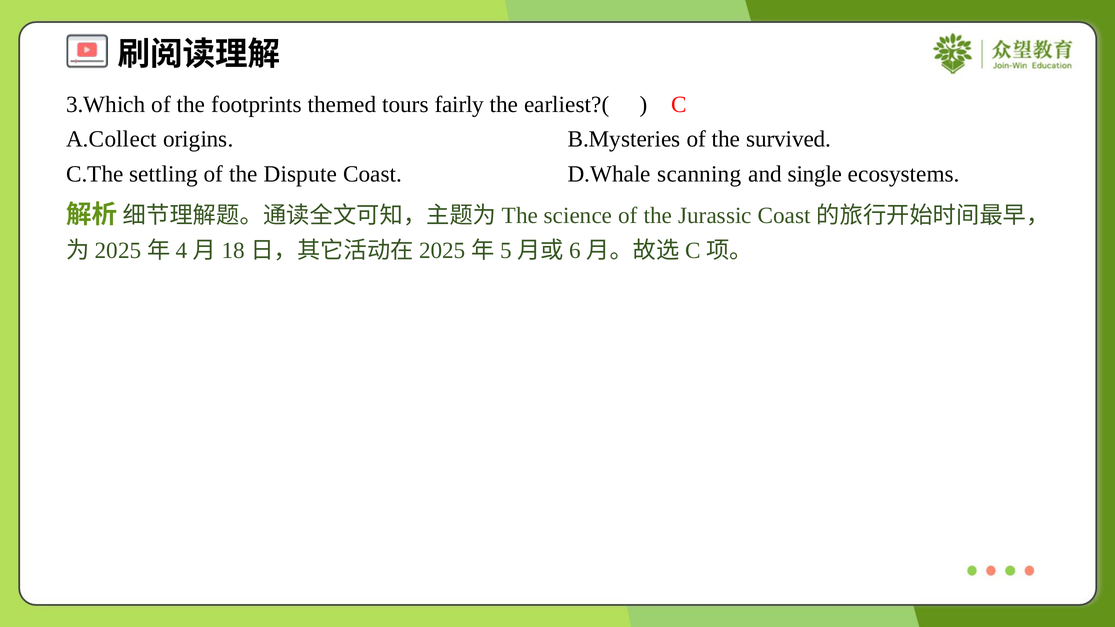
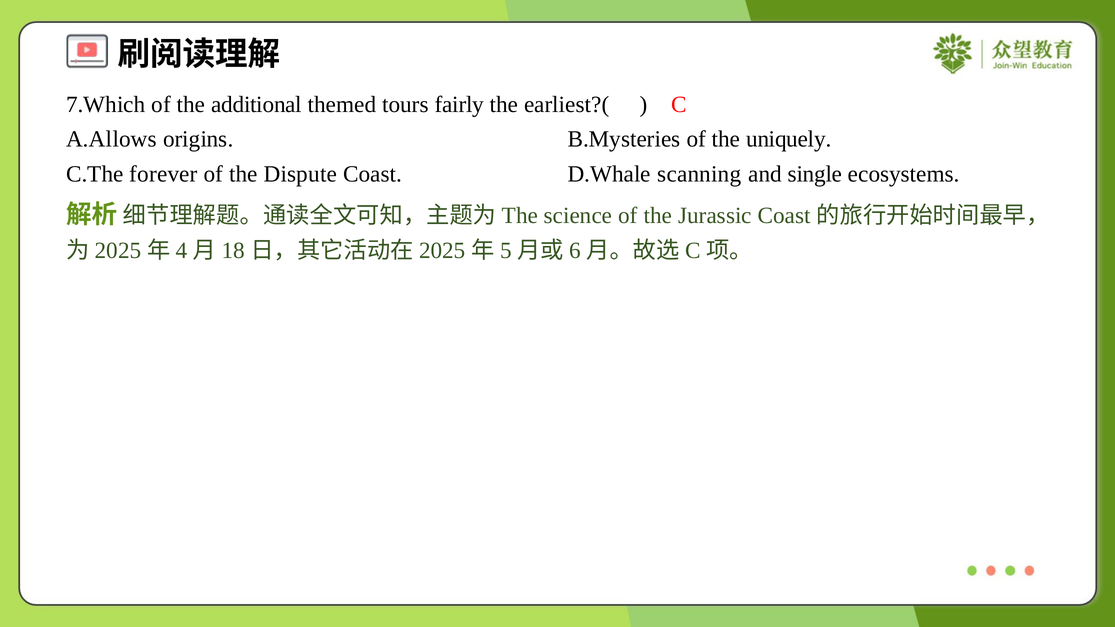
3.Which: 3.Which -> 7.Which
footprints: footprints -> additional
A.Collect: A.Collect -> A.Allows
survived: survived -> uniquely
settling: settling -> forever
